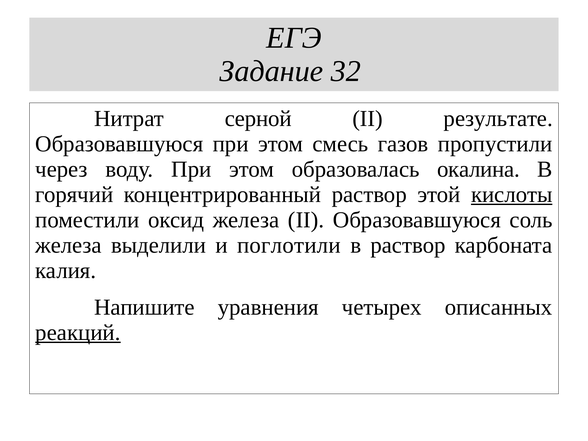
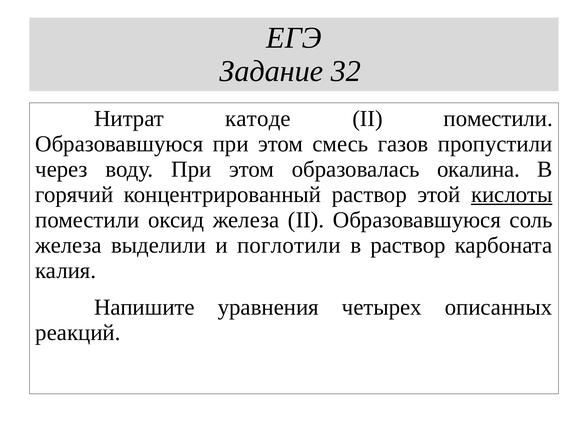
серной: серной -> катоде
II результате: результате -> поместили
реакций underline: present -> none
